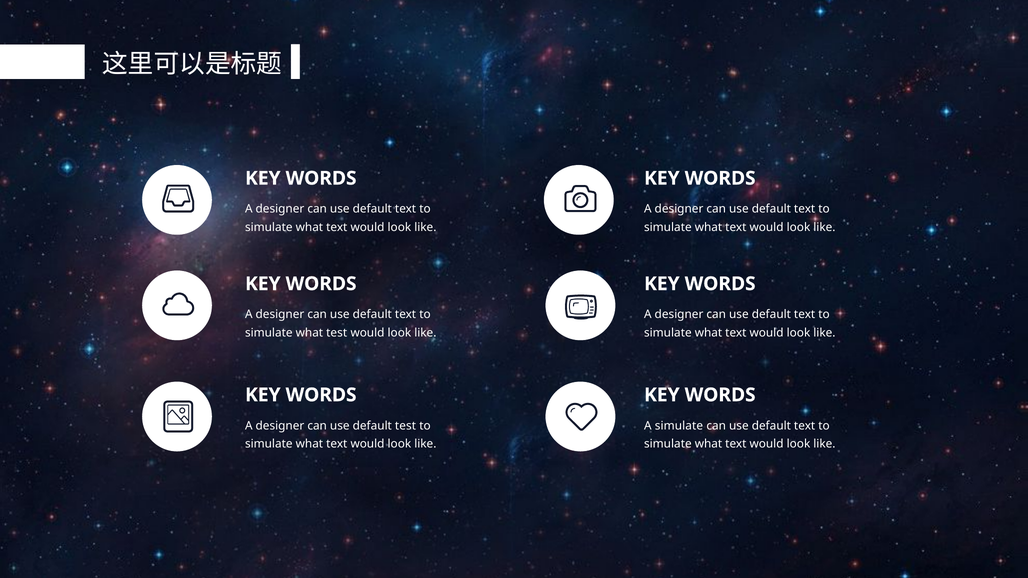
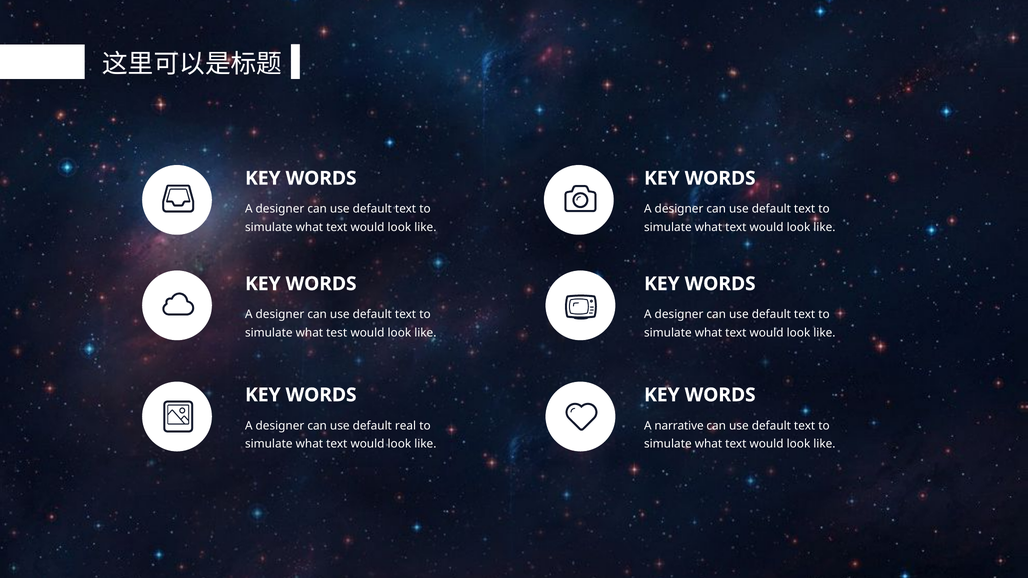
default test: test -> real
A simulate: simulate -> narrative
